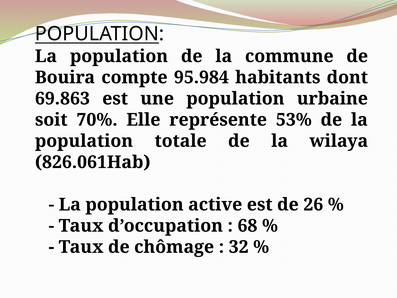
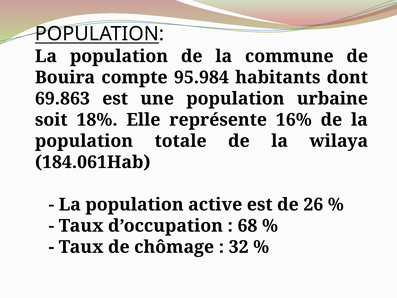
70%: 70% -> 18%
53%: 53% -> 16%
826.061Hab: 826.061Hab -> 184.061Hab
